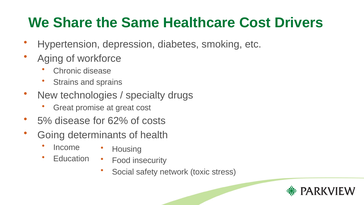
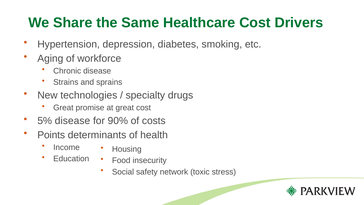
62%: 62% -> 90%
Going: Going -> Points
